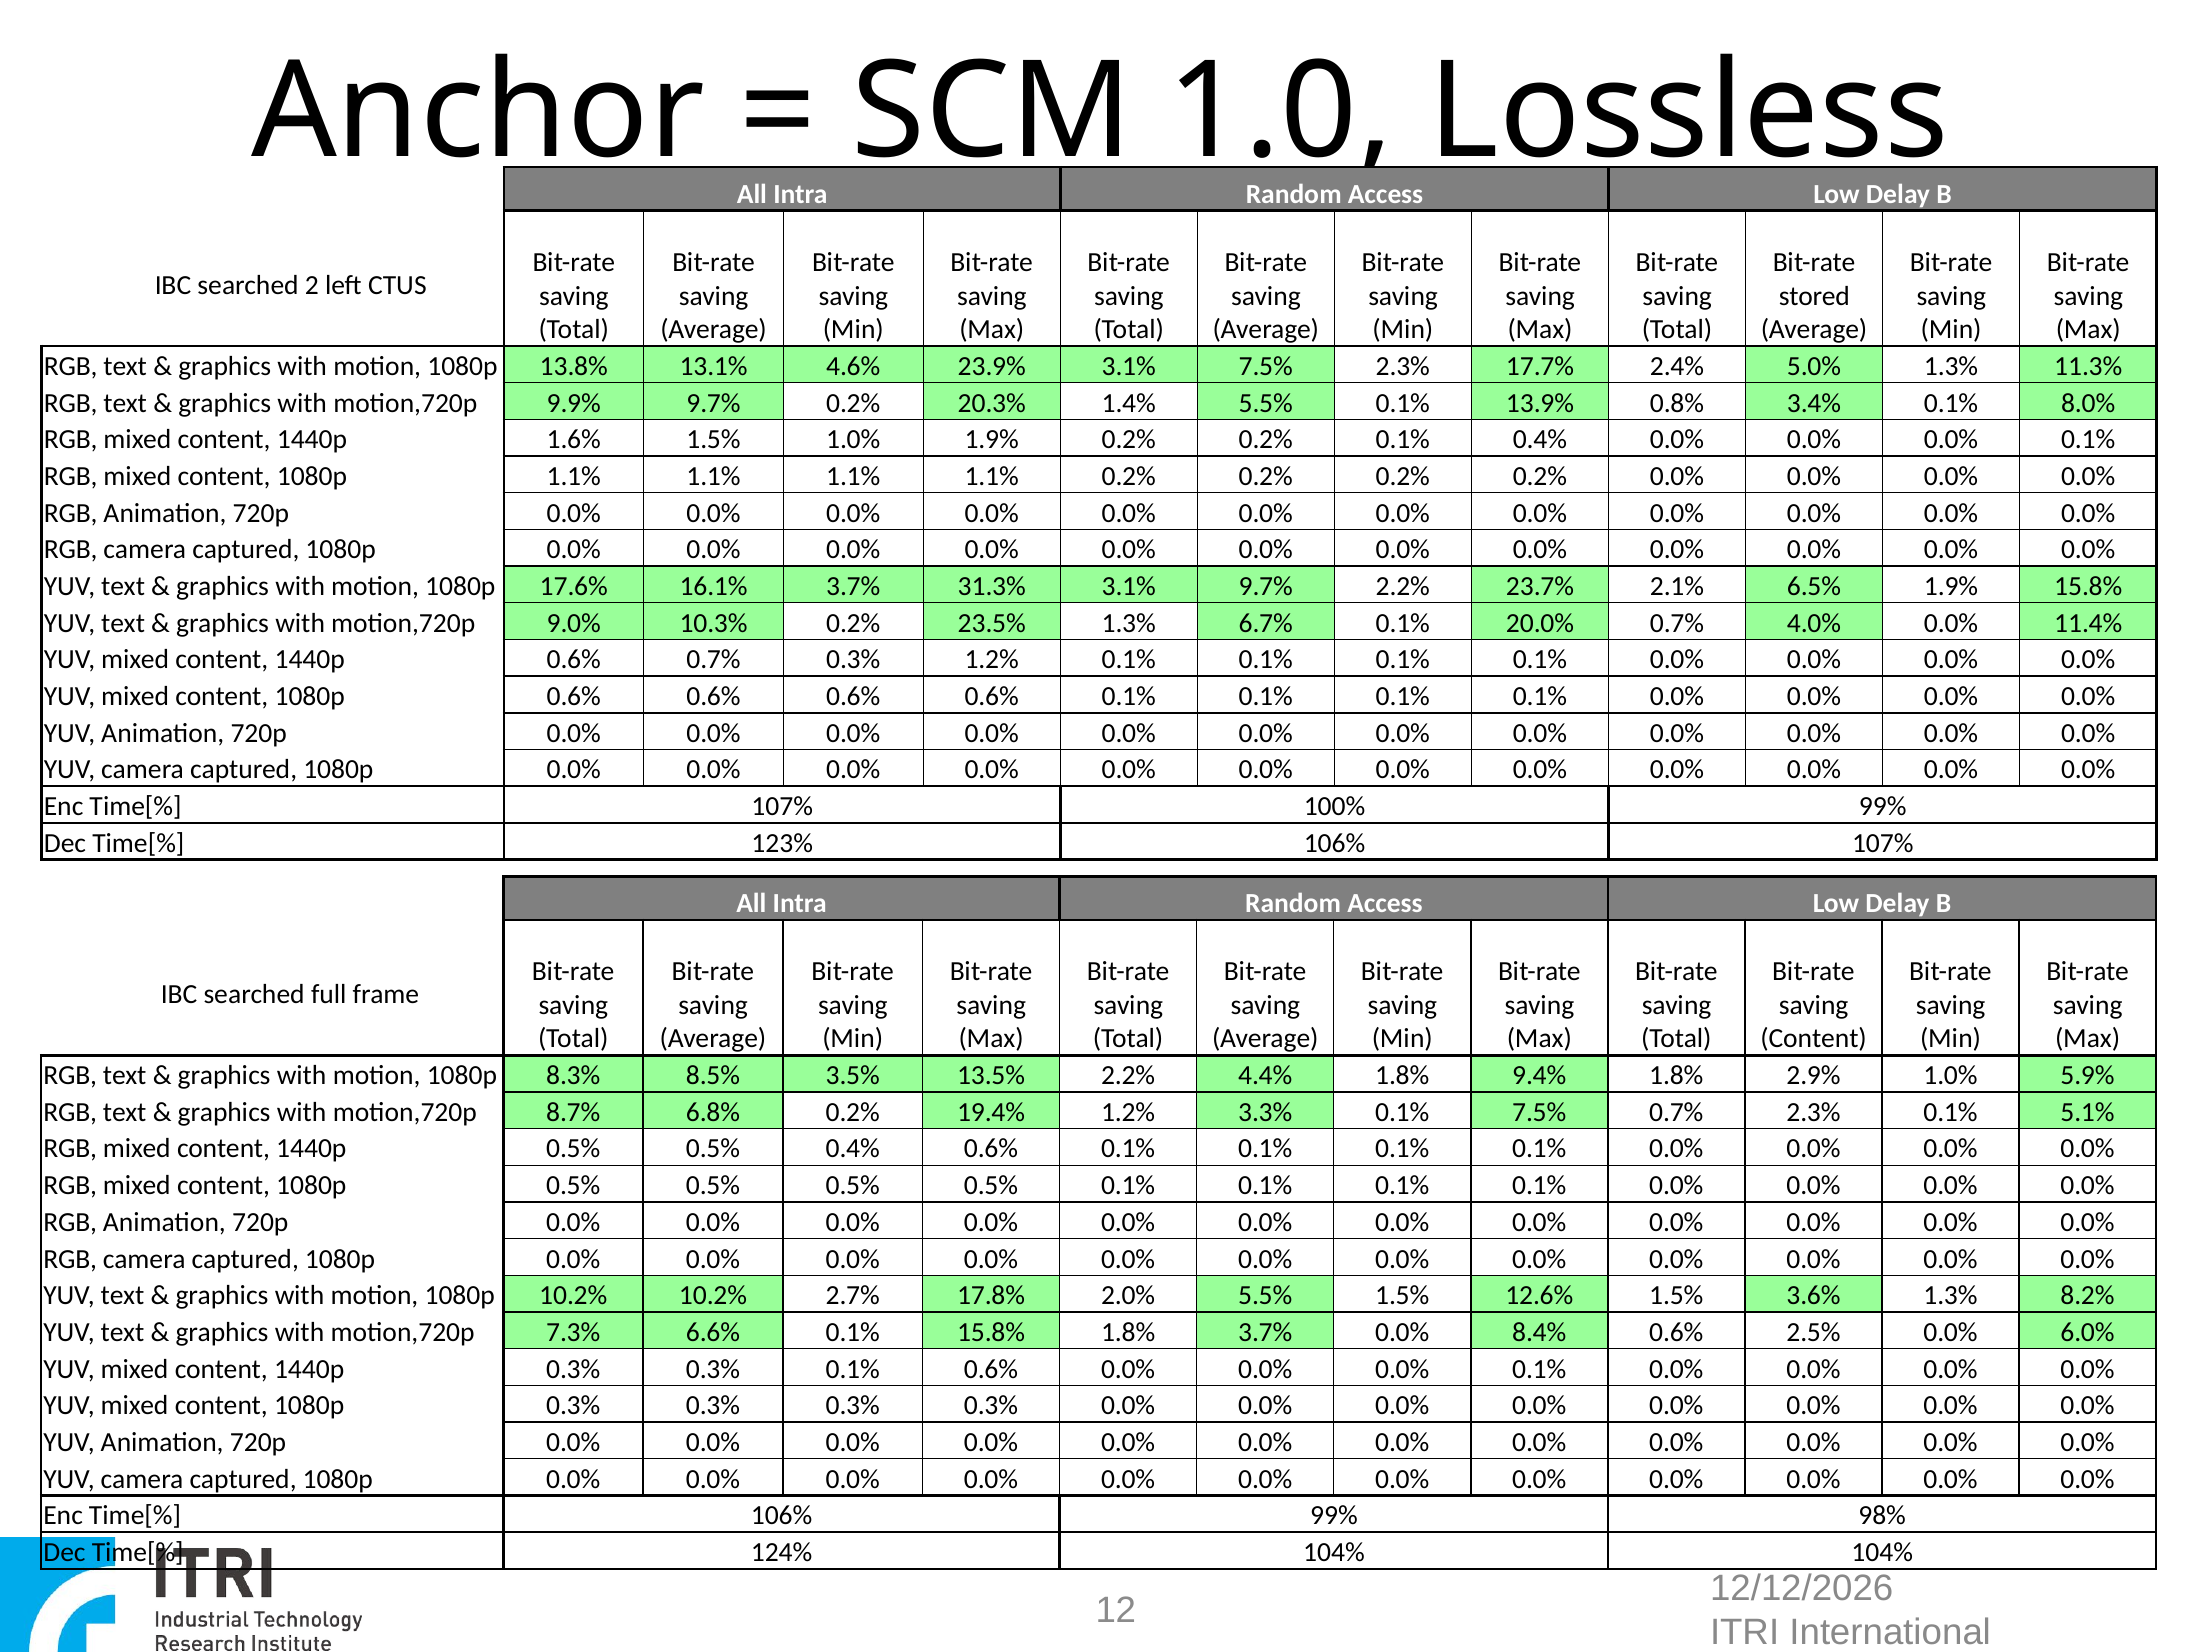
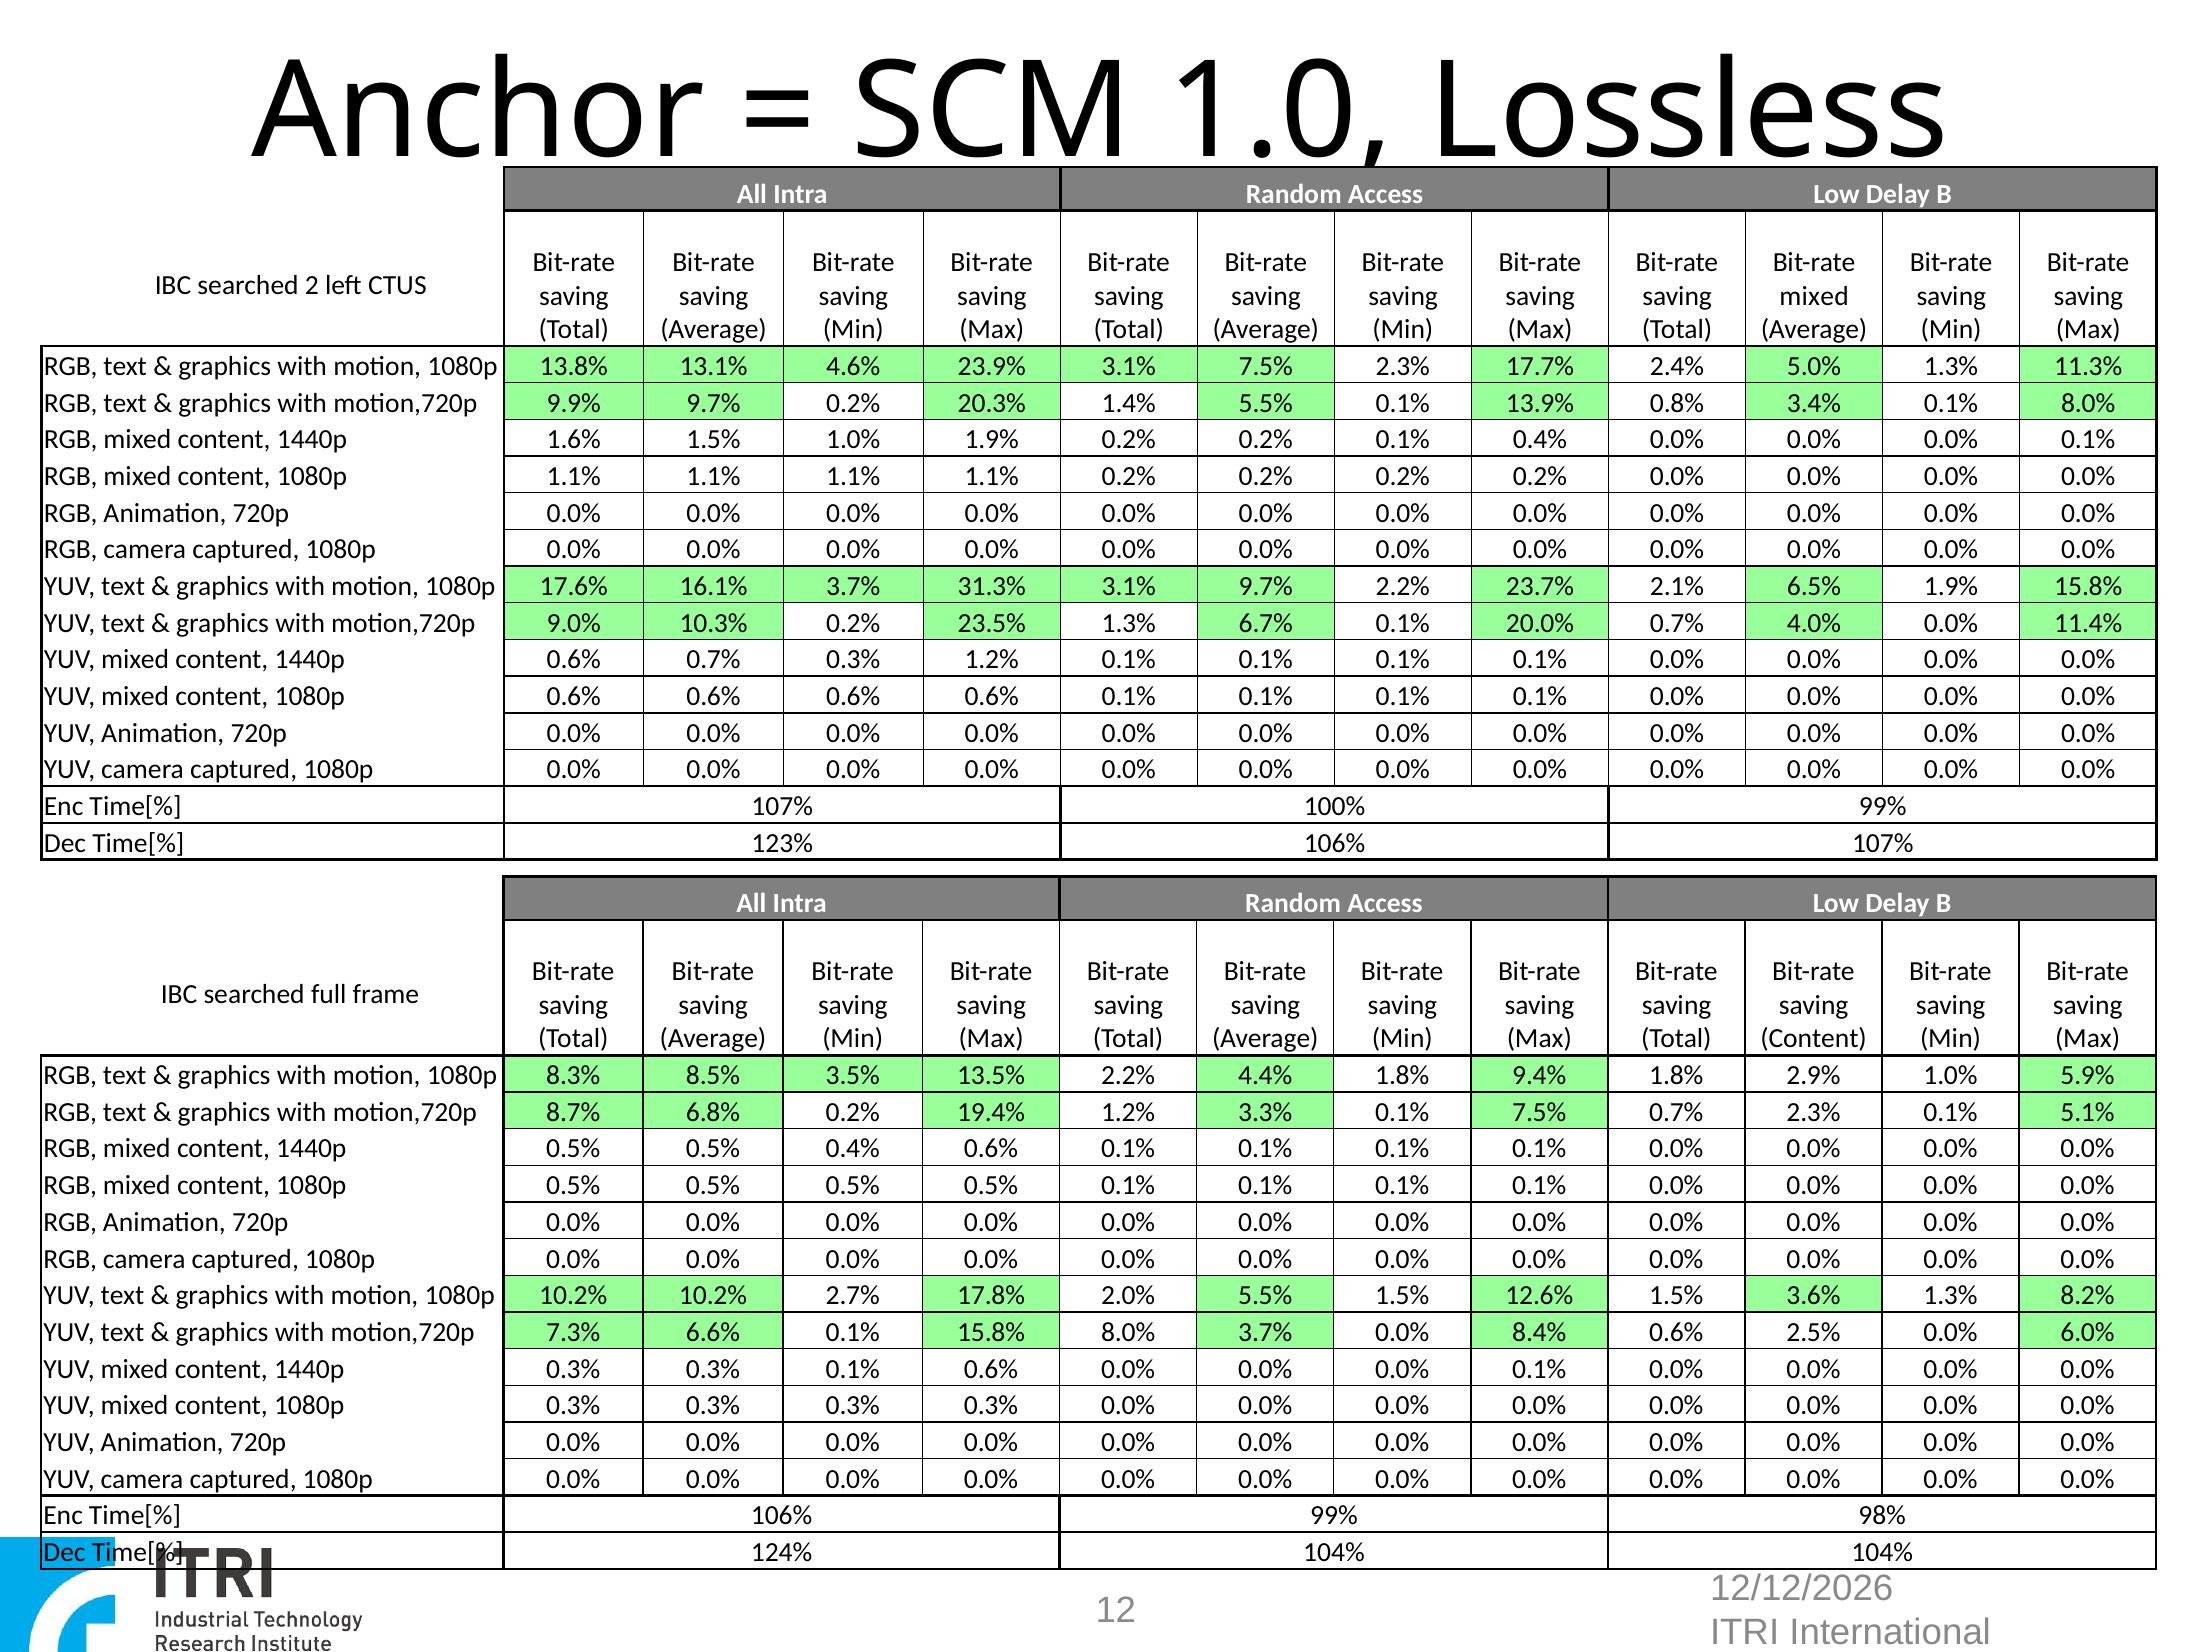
stored at (1814, 296): stored -> mixed
15.8% 1.8%: 1.8% -> 8.0%
